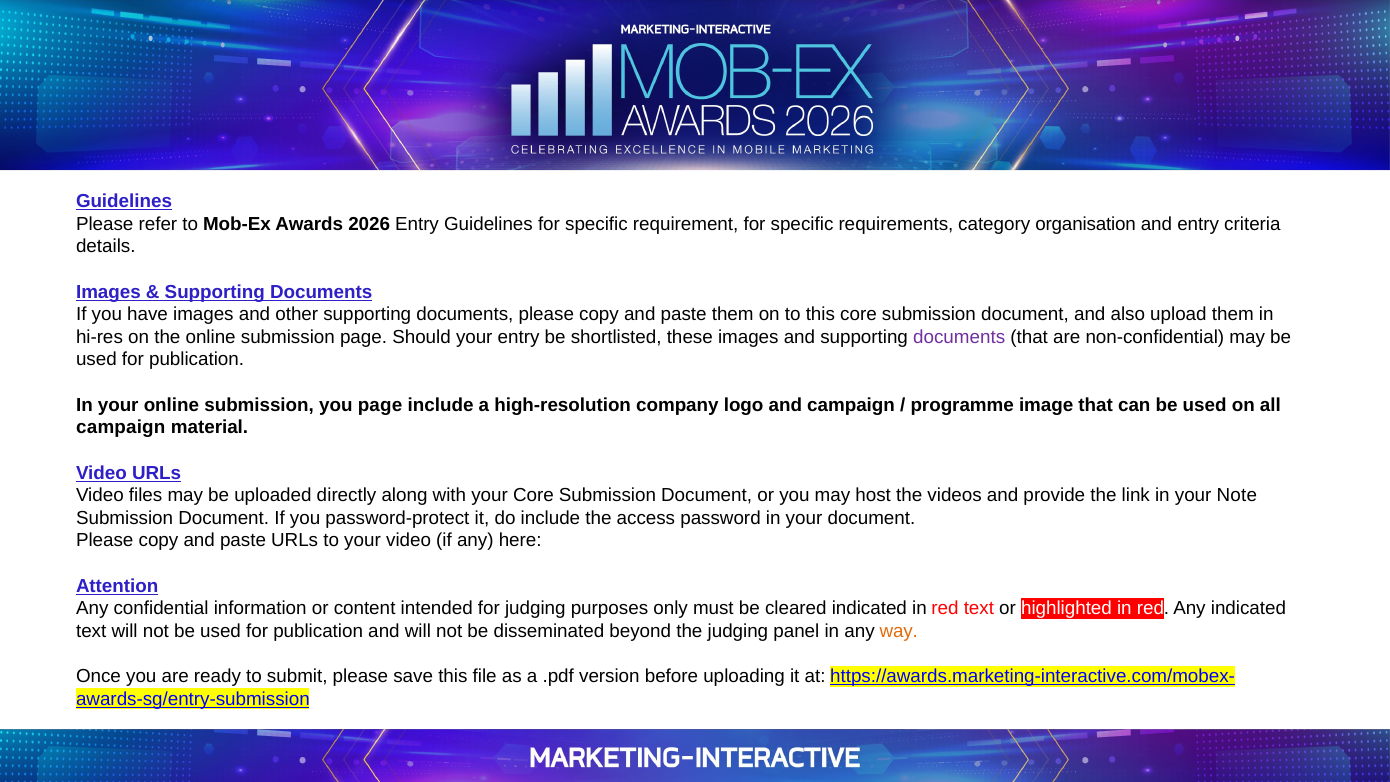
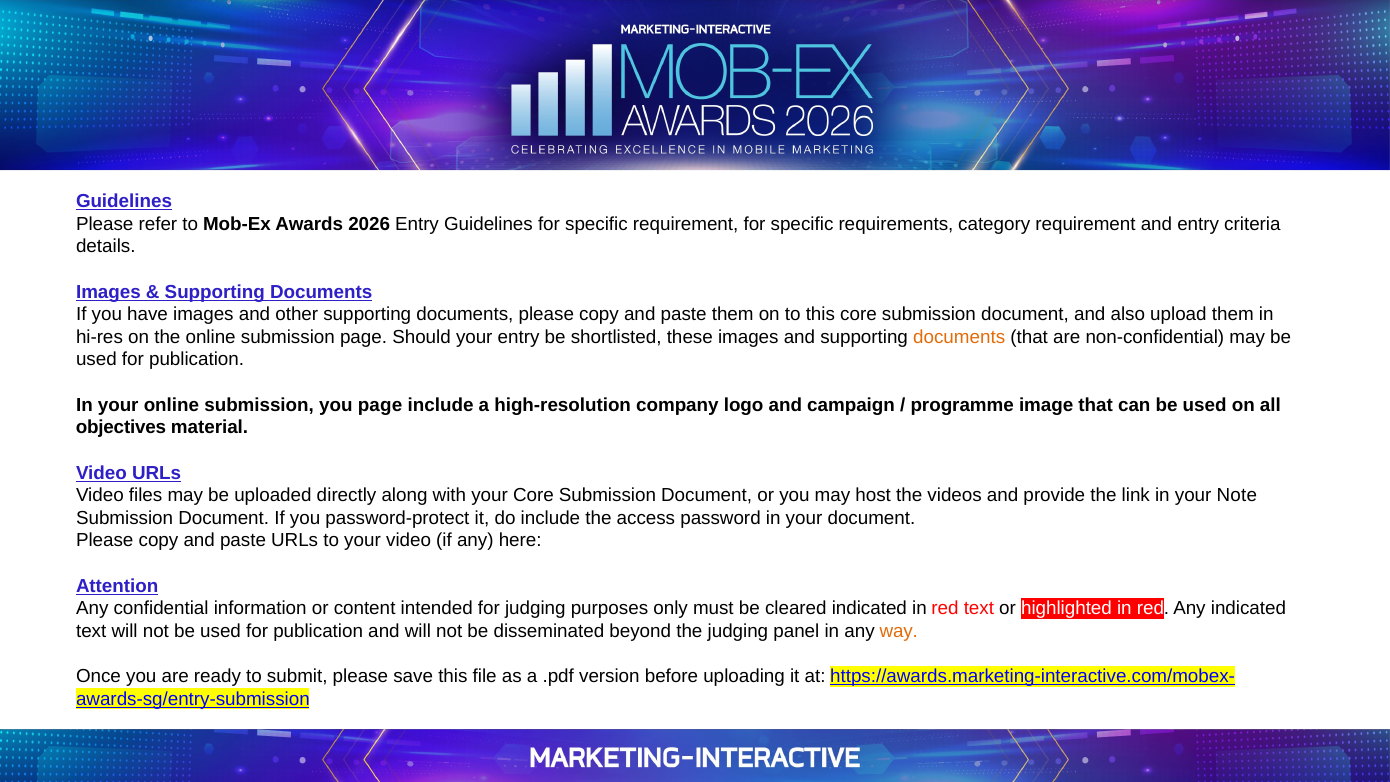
category organisation: organisation -> requirement
documents at (959, 337) colour: purple -> orange
campaign at (121, 428): campaign -> objectives
